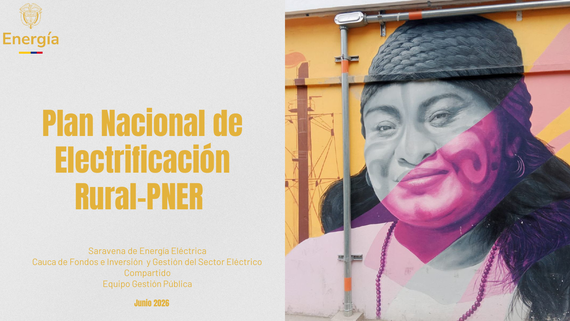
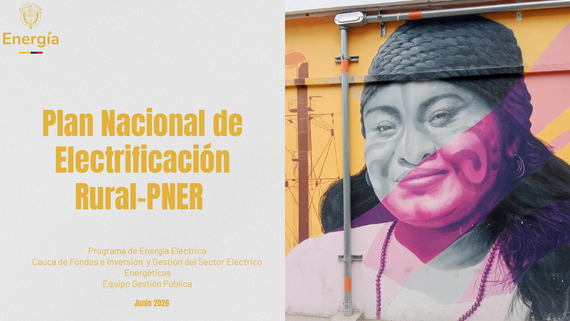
Saravena: Saravena -> Programa
Compartido: Compartido -> Energéticas
